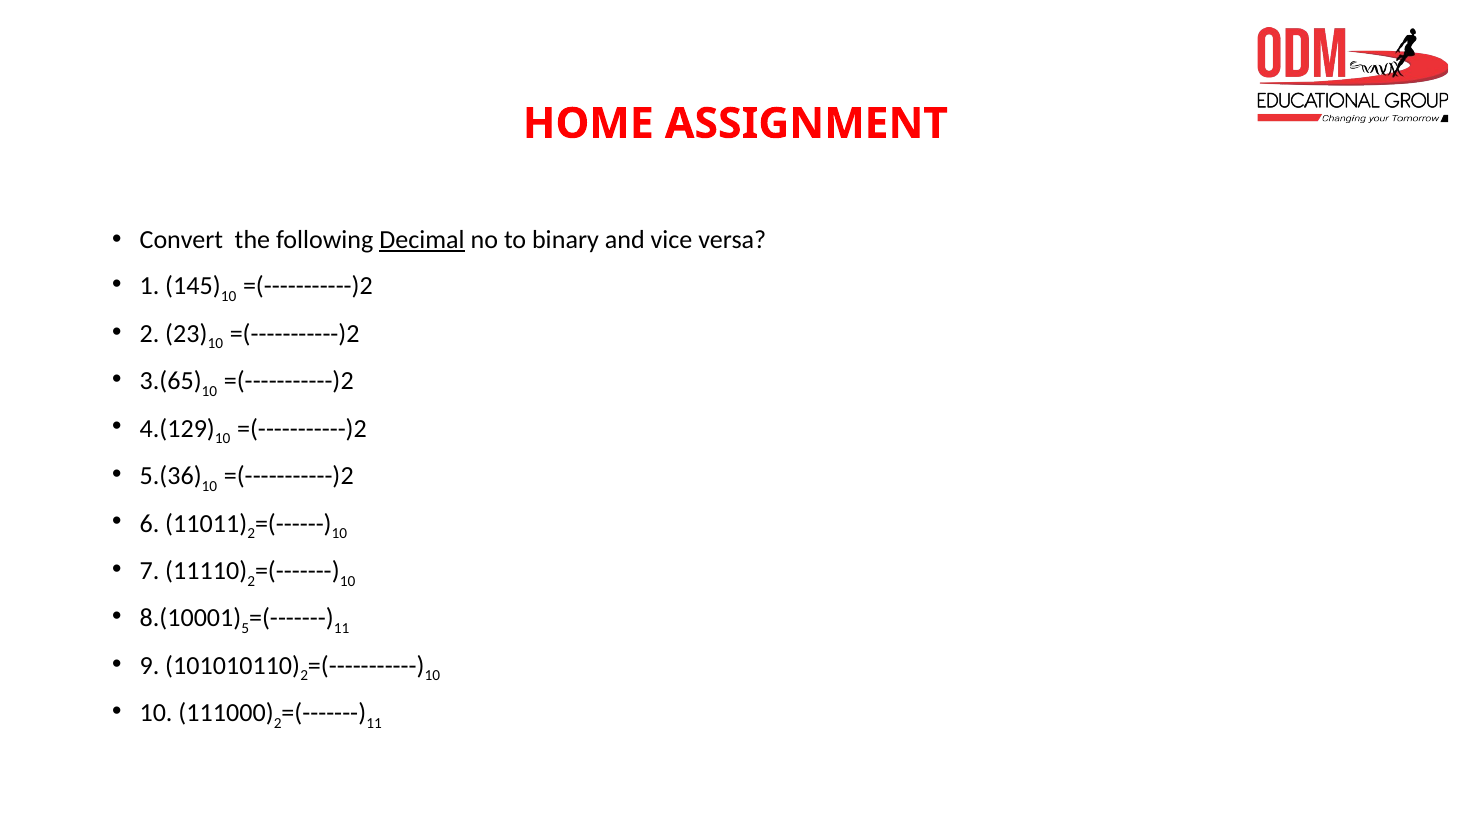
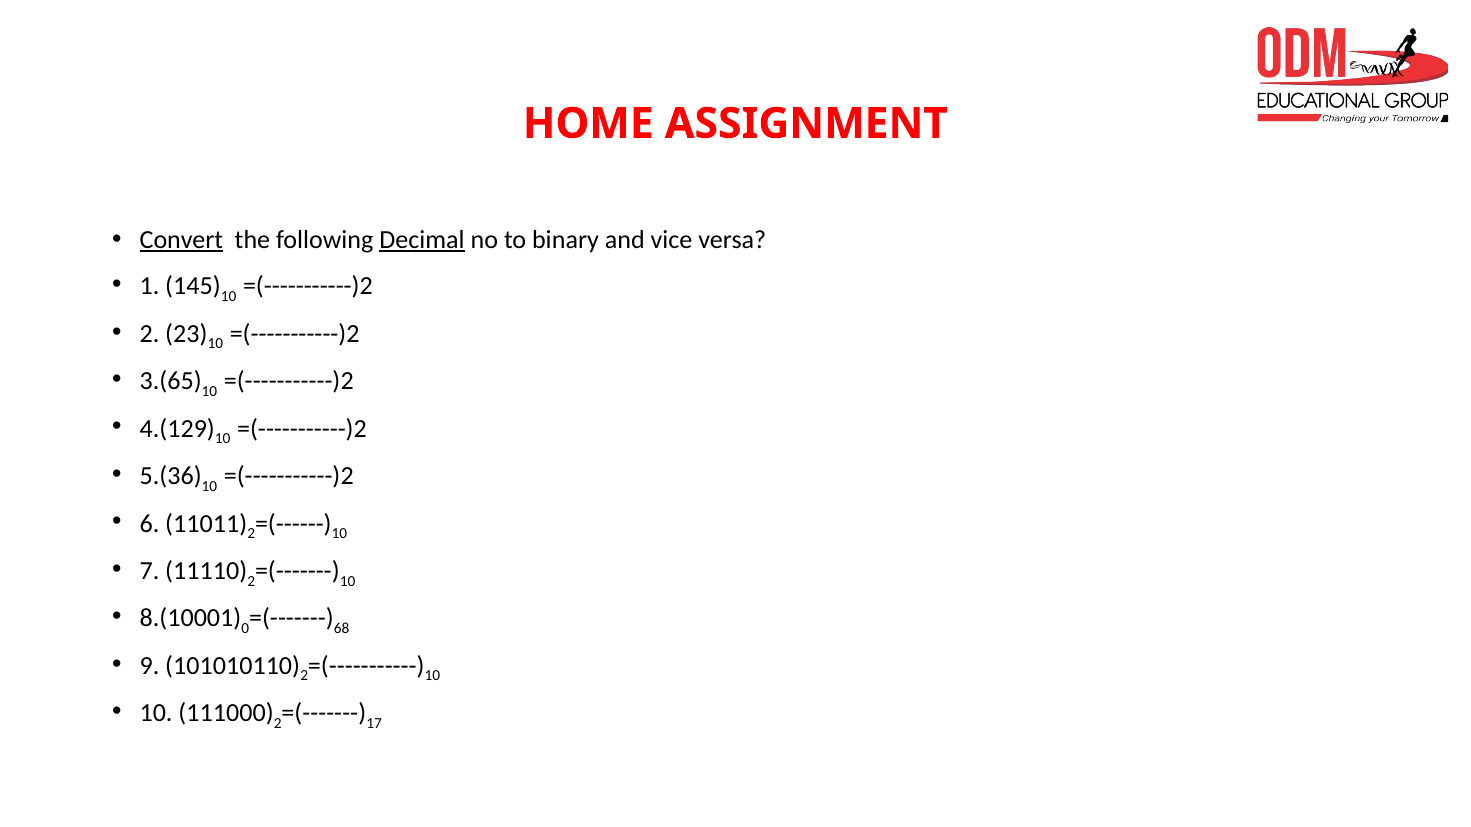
Convert underline: none -> present
5: 5 -> 0
11 at (342, 629): 11 -> 68
11 at (374, 724): 11 -> 17
